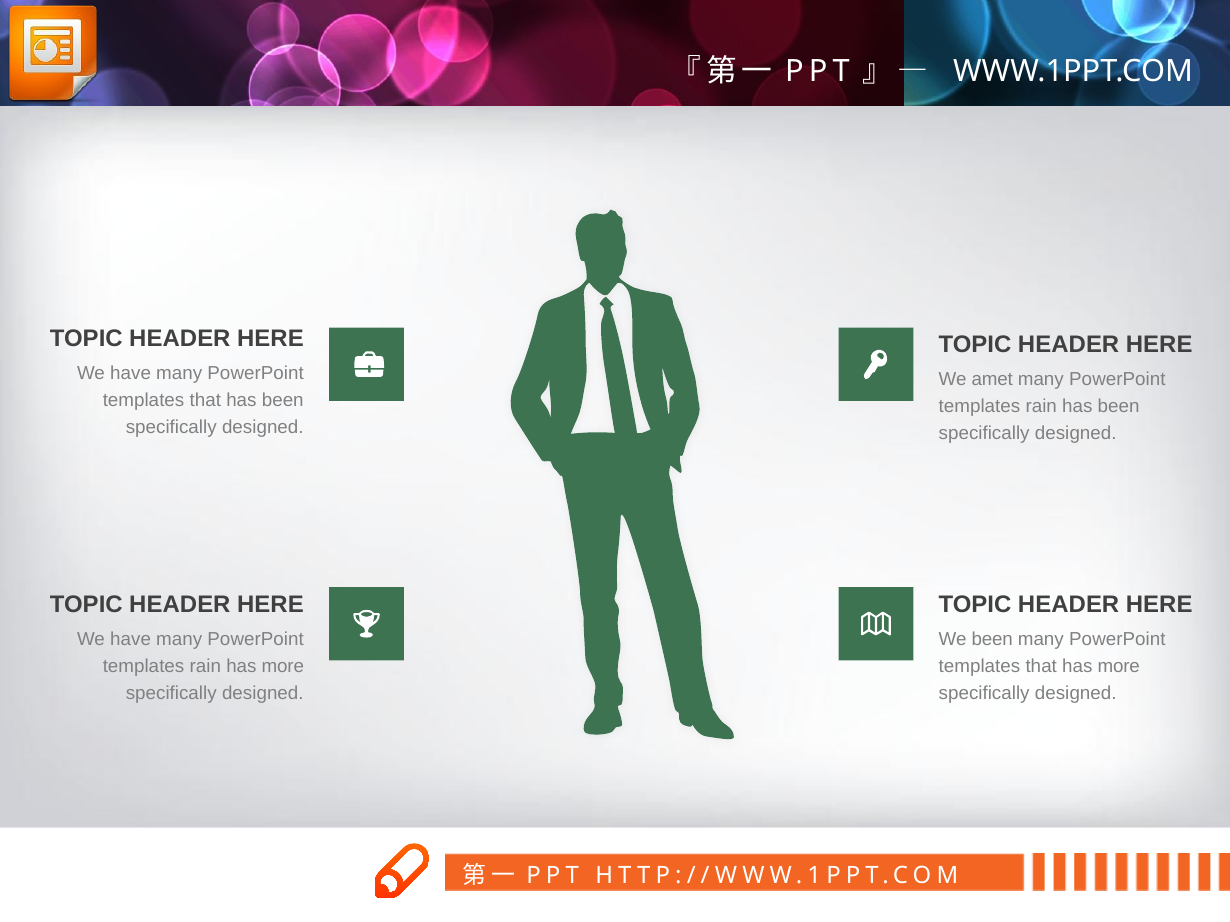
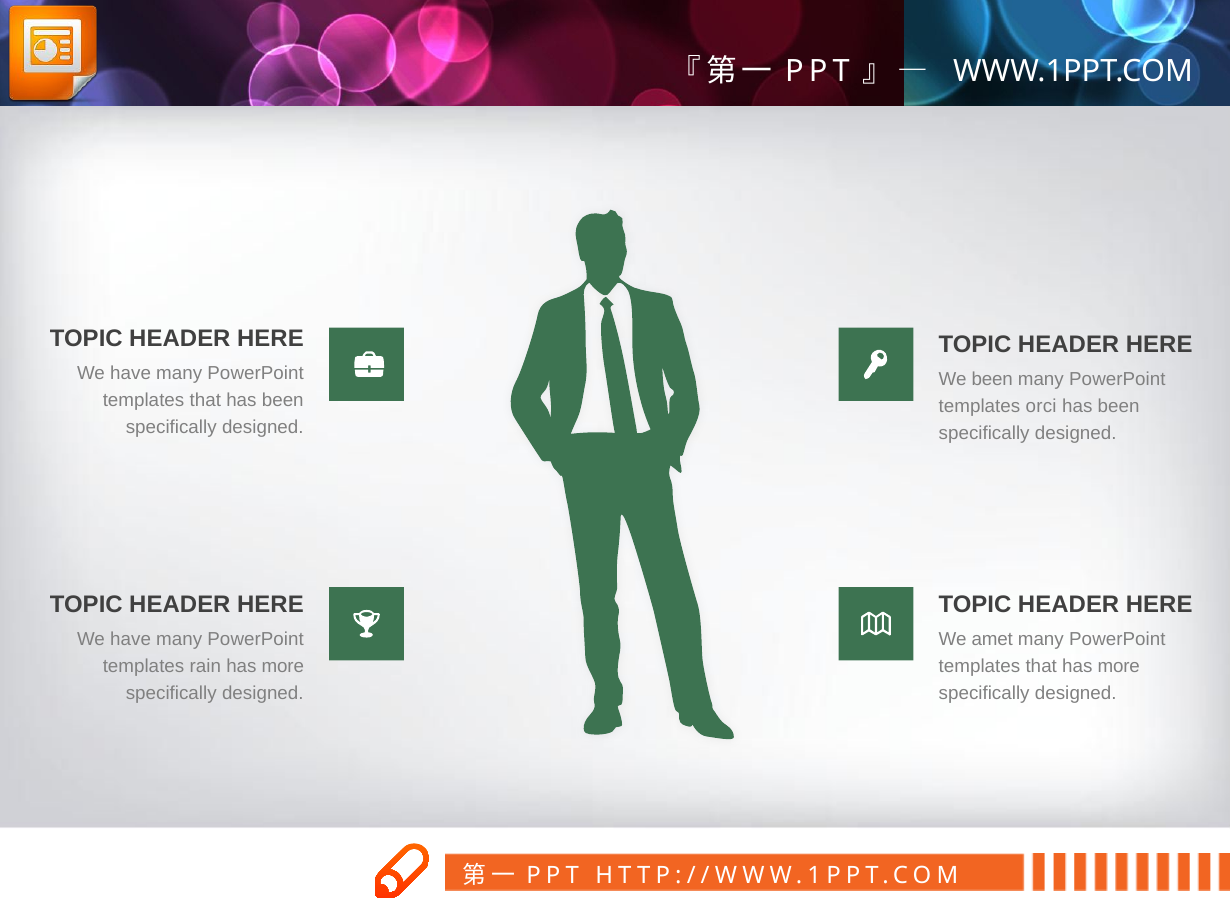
We amet: amet -> been
rain at (1041, 406): rain -> orci
We been: been -> amet
